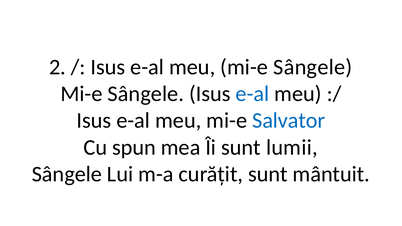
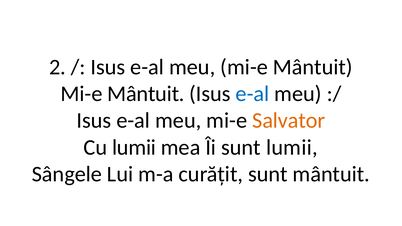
meu mi-e Sângele: Sângele -> Mântuit
Sângele at (146, 94): Sângele -> Mântuit
Salvator colour: blue -> orange
Cu spun: spun -> lumii
